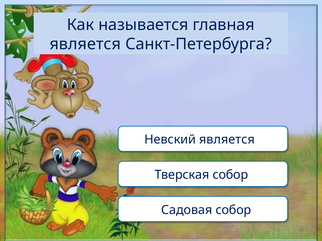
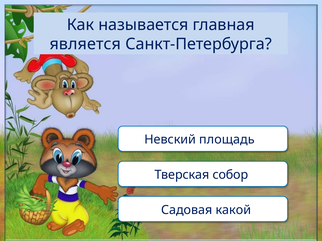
Невский является: является -> площадь
Садовая собор: собор -> какой
